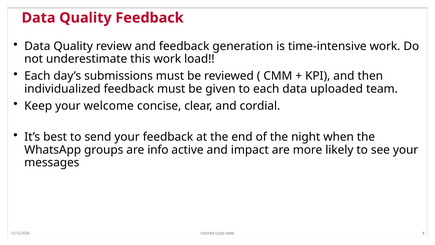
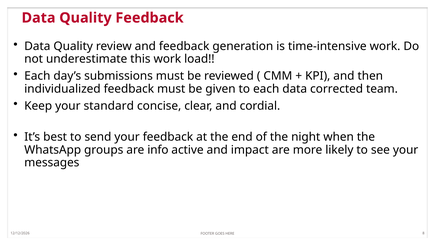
uploaded: uploaded -> corrected
welcome: welcome -> standard
